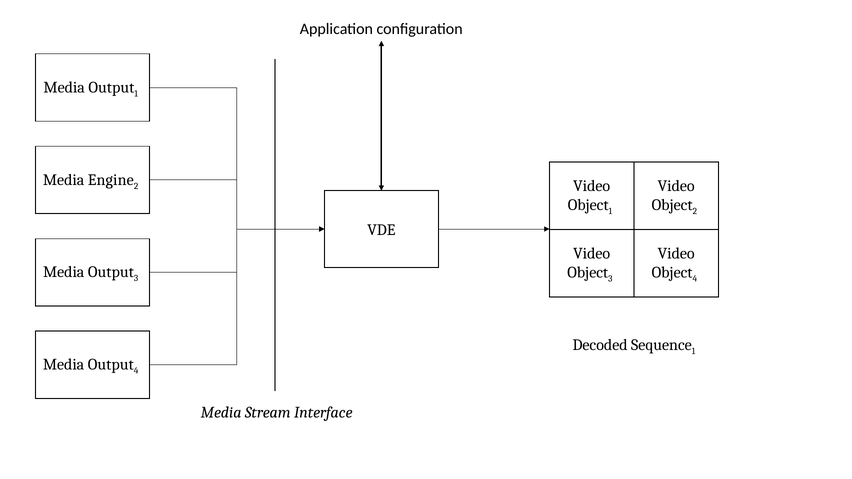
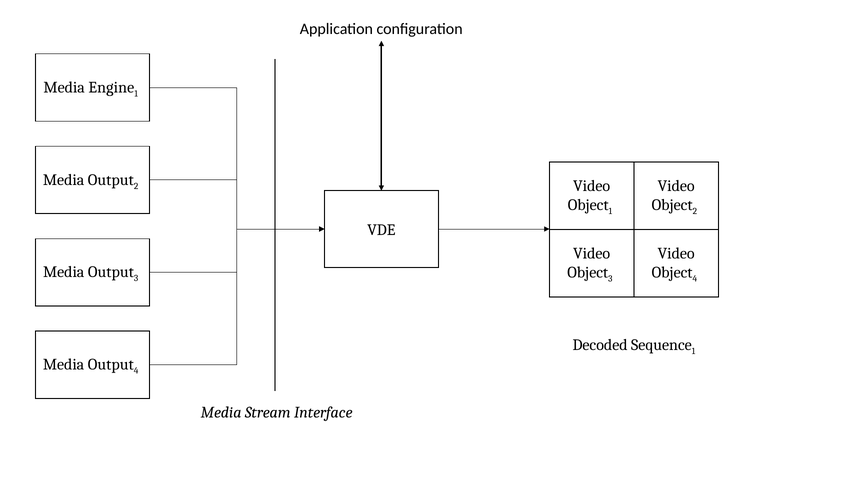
Output at (111, 87): Output -> Engine
Engine at (111, 180): Engine -> Output
